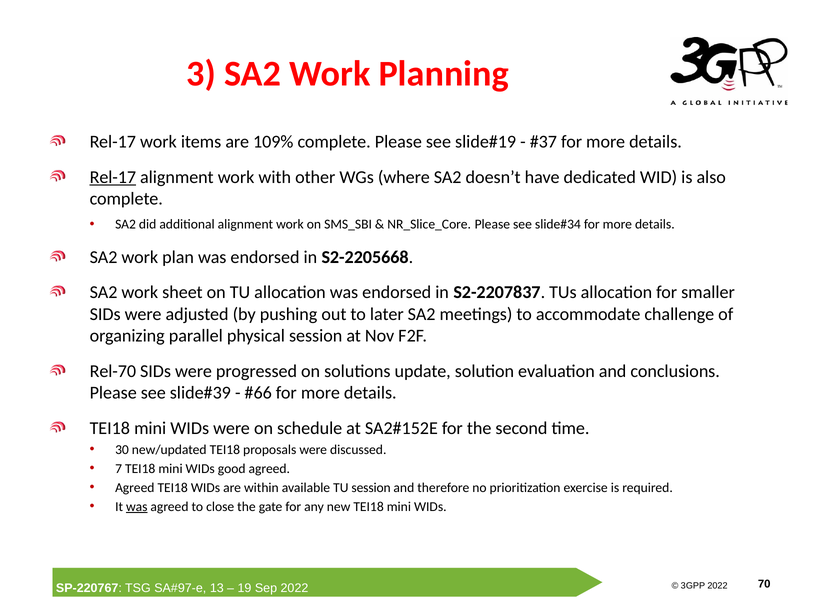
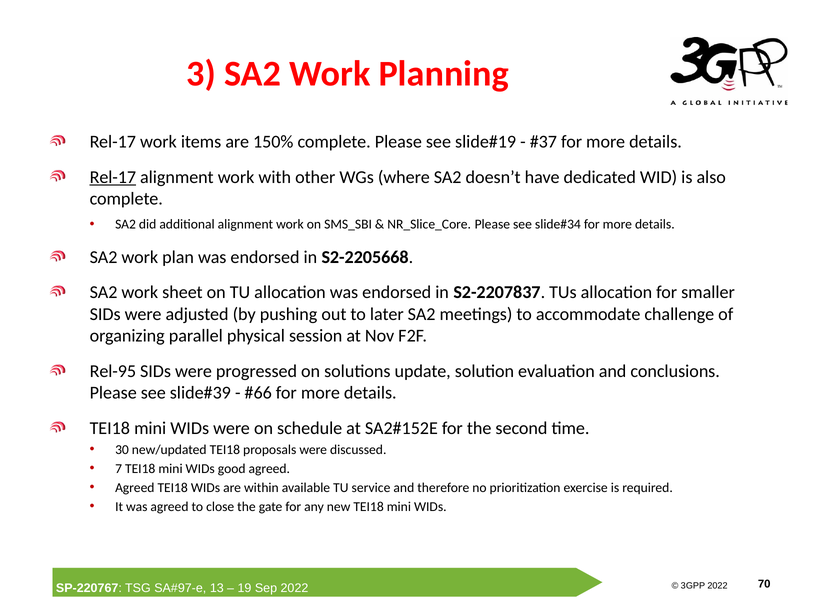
109%: 109% -> 150%
Rel-70: Rel-70 -> Rel-95
TU session: session -> service
was at (137, 507) underline: present -> none
